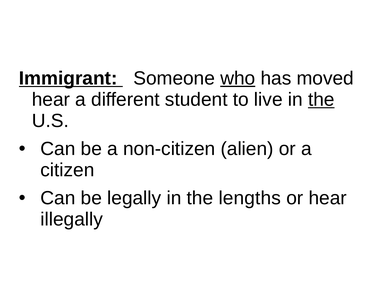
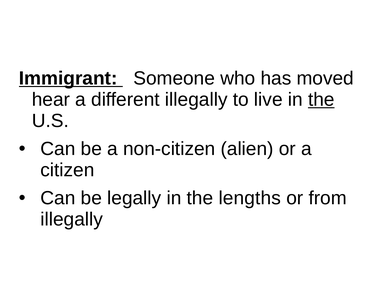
who underline: present -> none
different student: student -> illegally
or hear: hear -> from
